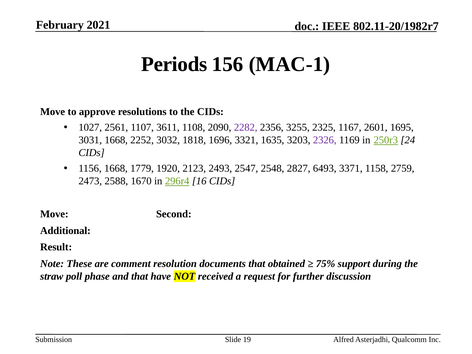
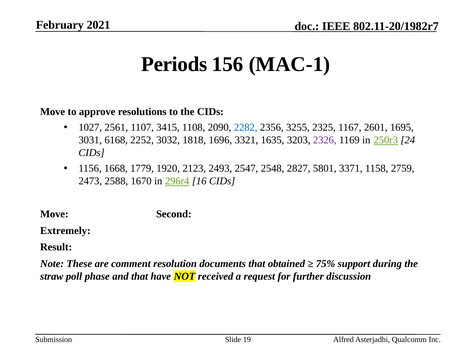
3611: 3611 -> 3415
2282 colour: purple -> blue
3031 1668: 1668 -> 6168
6493: 6493 -> 5801
Additional: Additional -> Extremely
